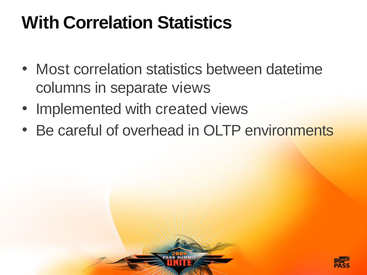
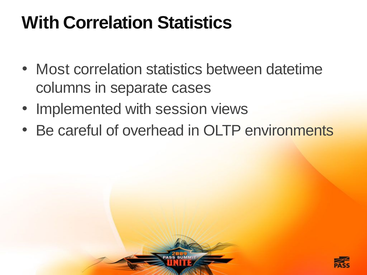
separate views: views -> cases
created: created -> session
